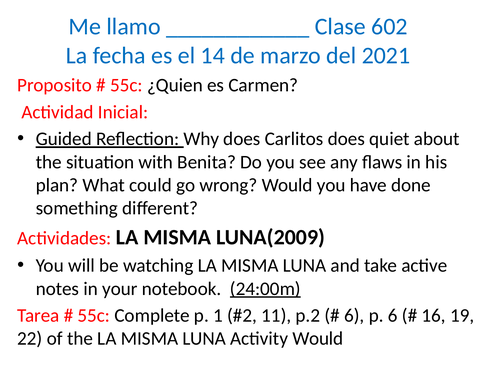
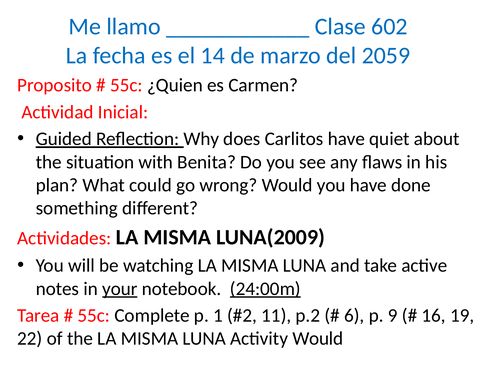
2021: 2021 -> 2059
Carlitos does: does -> have
your underline: none -> present
p 6: 6 -> 9
